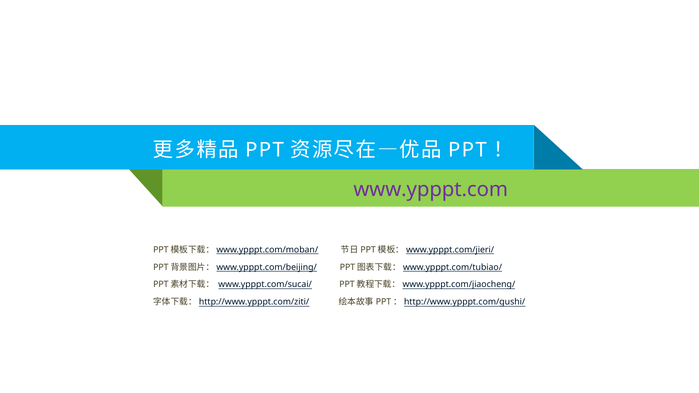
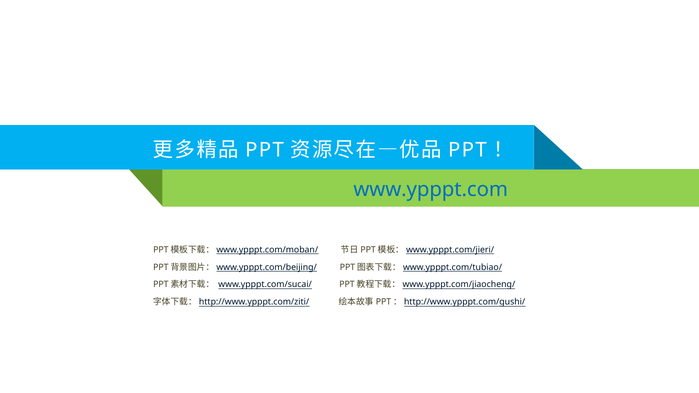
www.ypppt.com colour: purple -> blue
